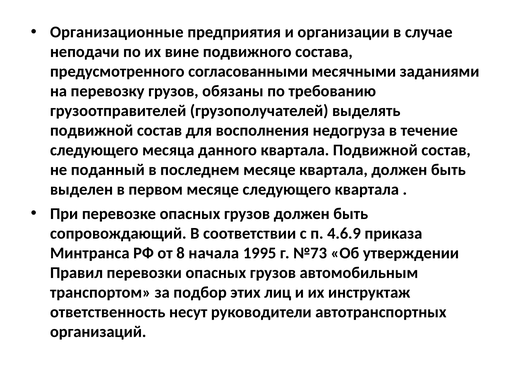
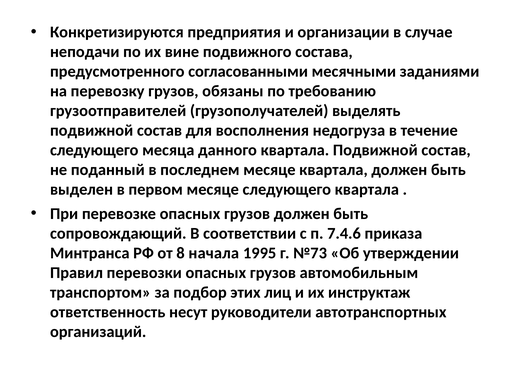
Организационные: Организационные -> Конкретизируются
4.6.9: 4.6.9 -> 7.4.6
